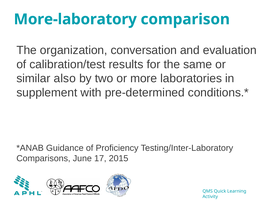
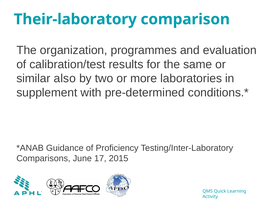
More-laboratory: More-laboratory -> Their-laboratory
conversation: conversation -> programmes
